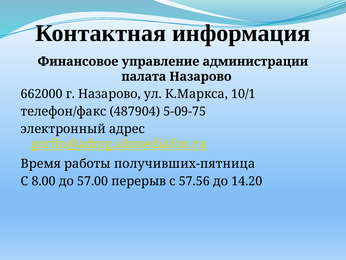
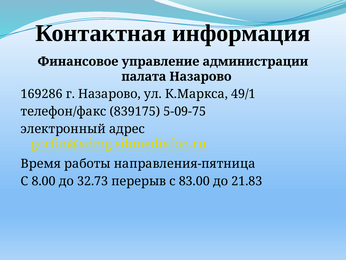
662000: 662000 -> 169286
10/1: 10/1 -> 49/1
487904: 487904 -> 839175
получивших-пятница: получивших-пятница -> направления-пятница
57.00: 57.00 -> 32.73
57.56: 57.56 -> 83.00
14.20: 14.20 -> 21.83
